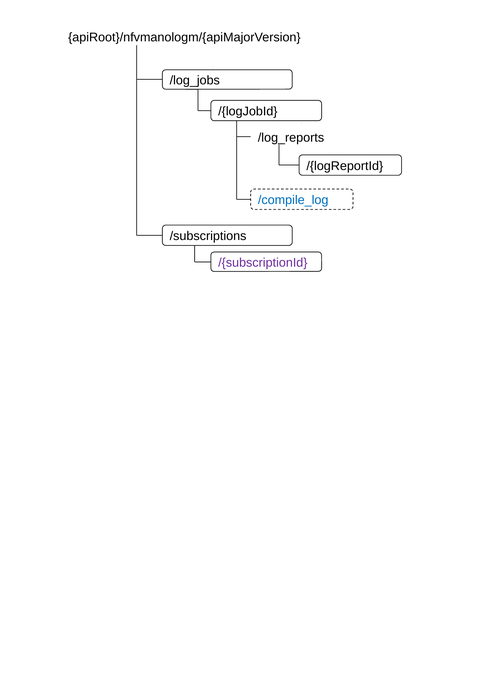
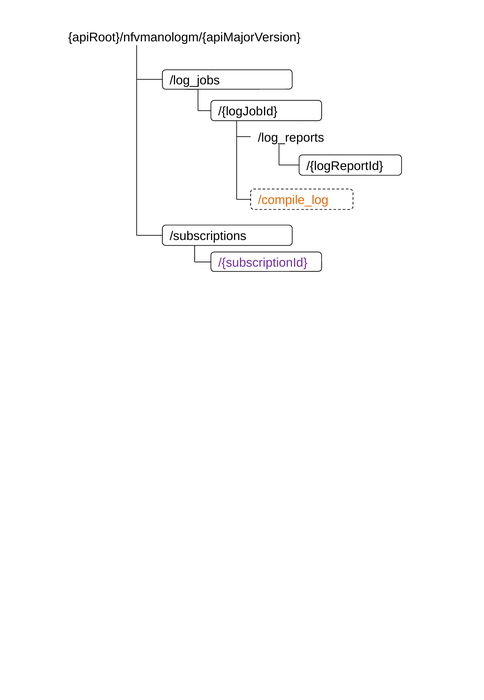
/compile_log colour: blue -> orange
